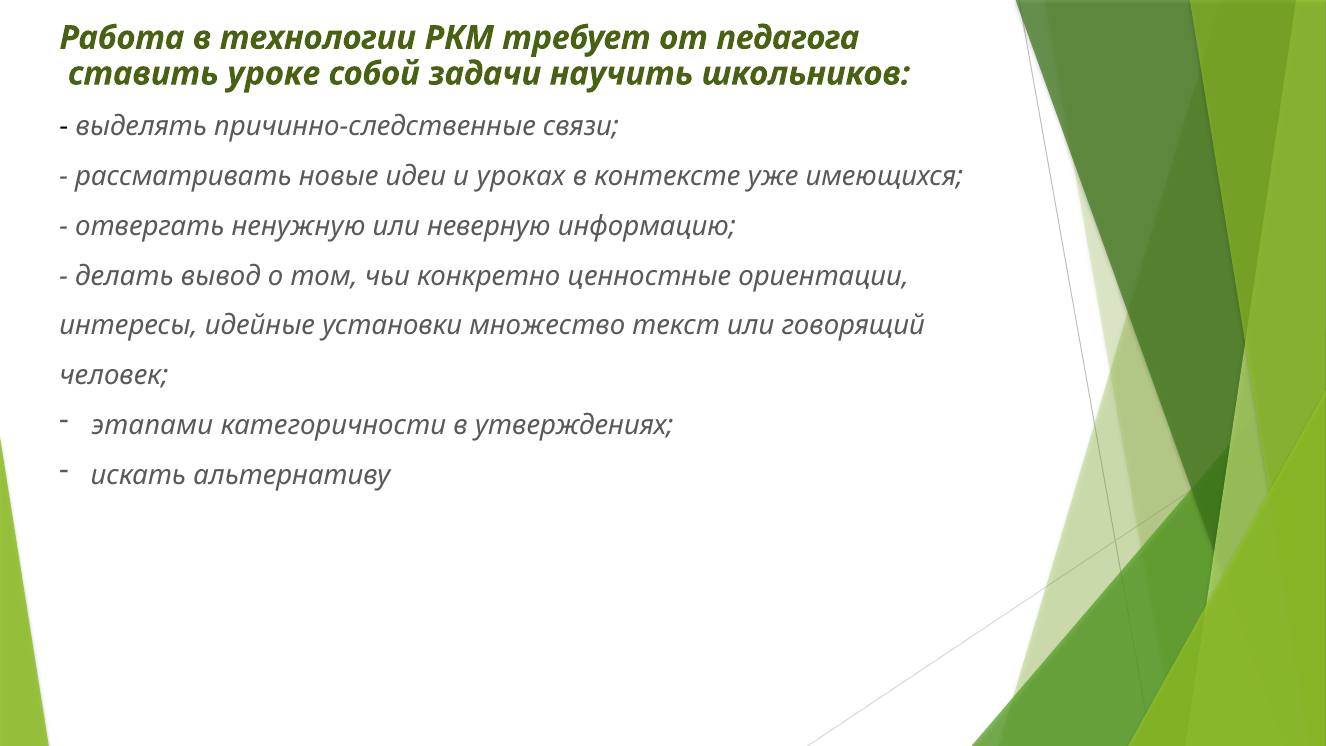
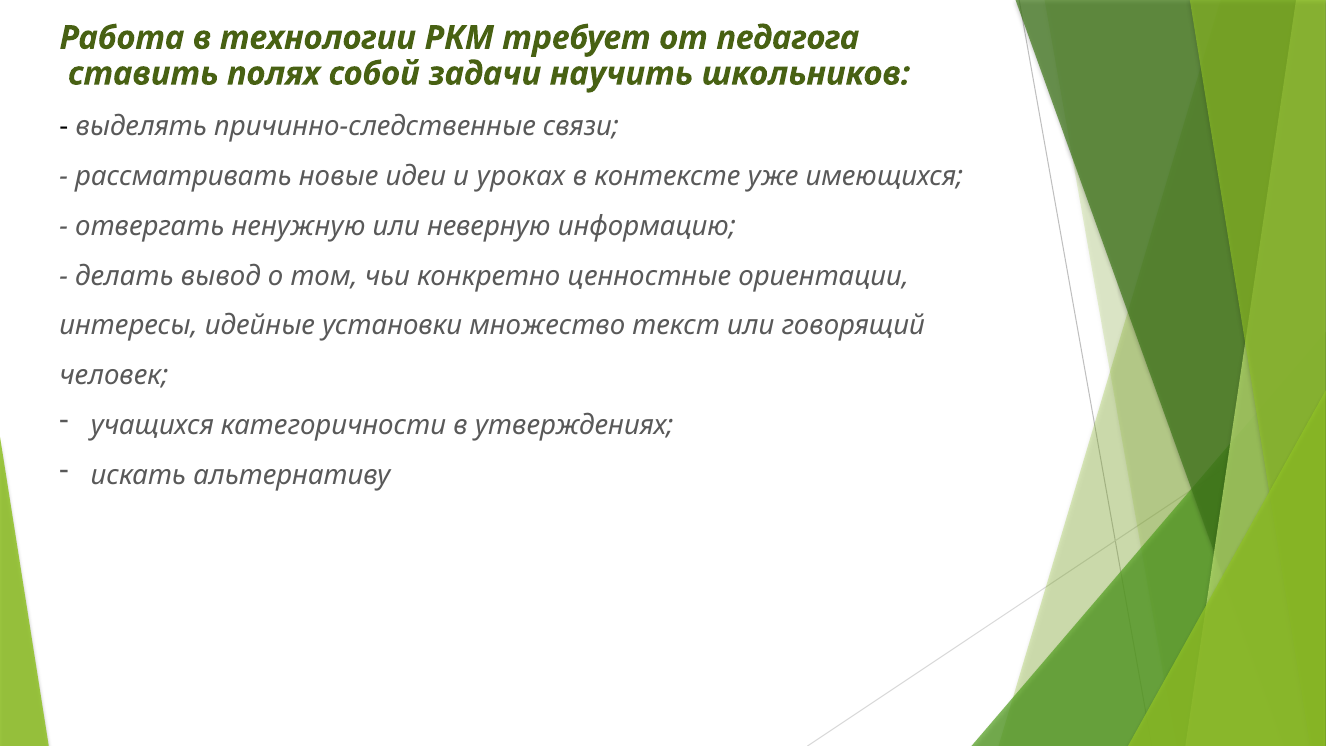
уроке: уроке -> полях
этапами: этапами -> учащихся
